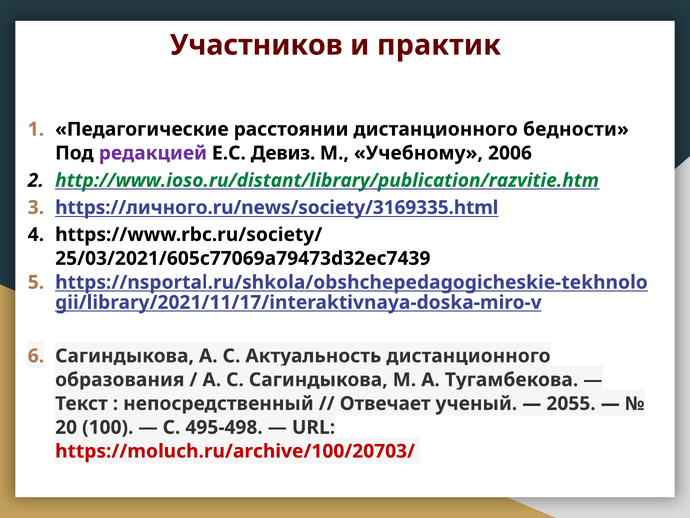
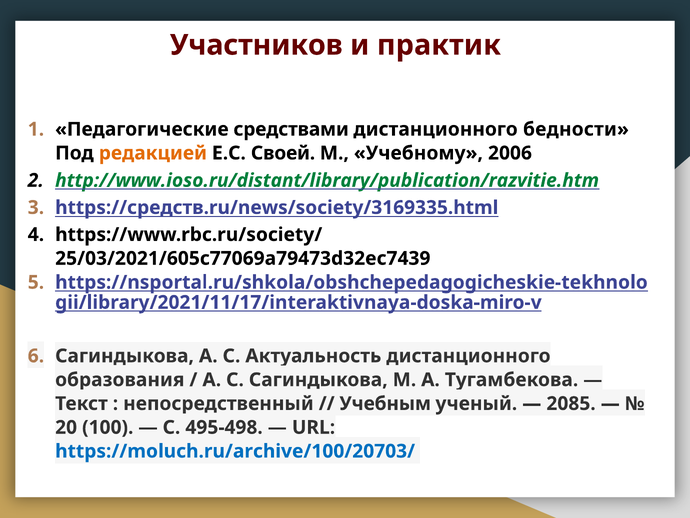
расстоянии: расстоянии -> средствами
редакцией colour: purple -> orange
Девиз: Девиз -> Своей
https://личного.ru/news/society/3169335.html: https://личного.ru/news/society/3169335.html -> https://средств.ru/news/society/3169335.html
Отвечает: Отвечает -> Учебным
2055: 2055 -> 2085
https://moluch.ru/archive/100/20703/ colour: red -> blue
